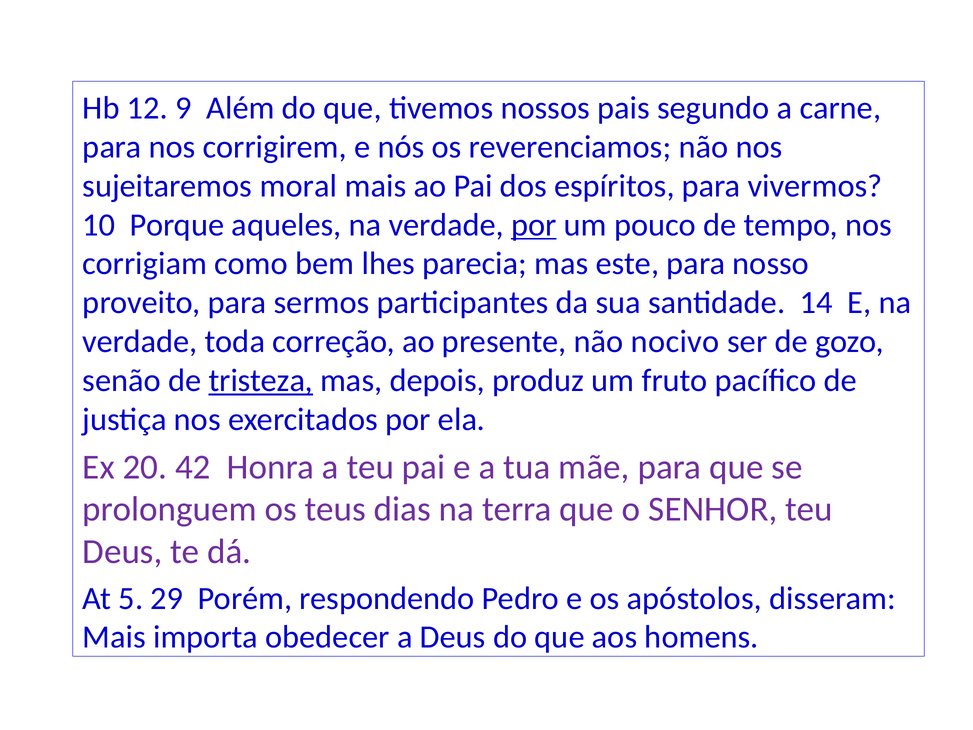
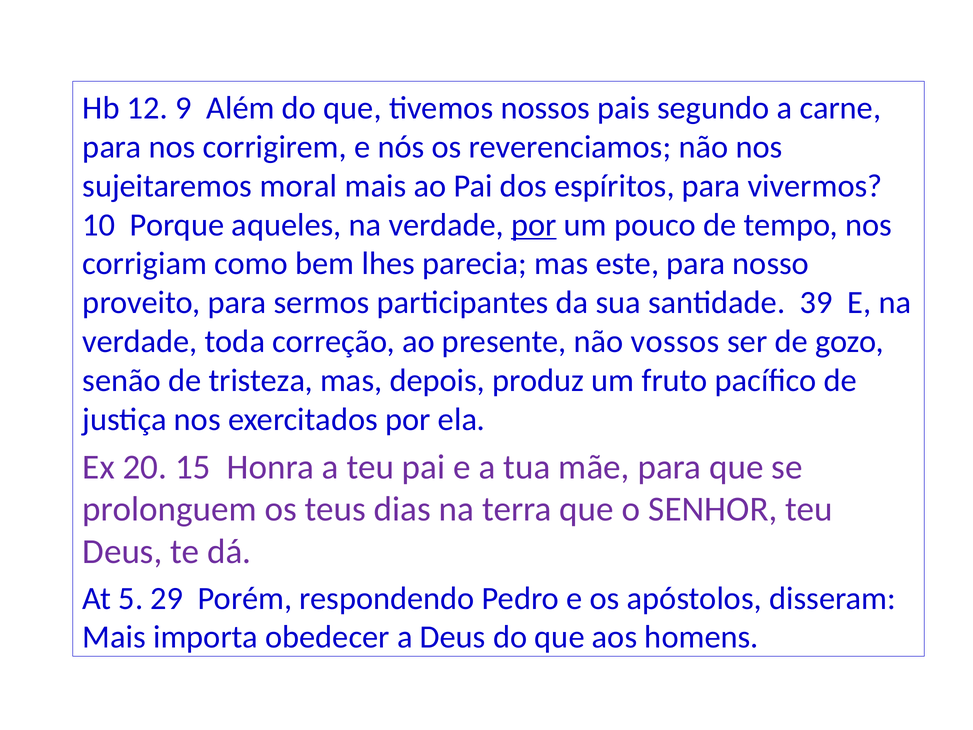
14: 14 -> 39
nocivo: nocivo -> vossos
tristeza underline: present -> none
42: 42 -> 15
